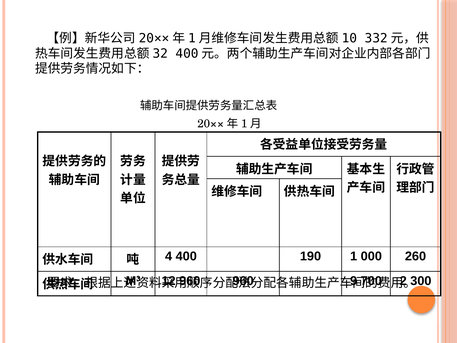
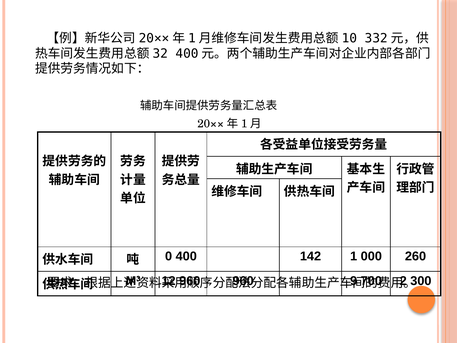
4: 4 -> 0
190: 190 -> 142
